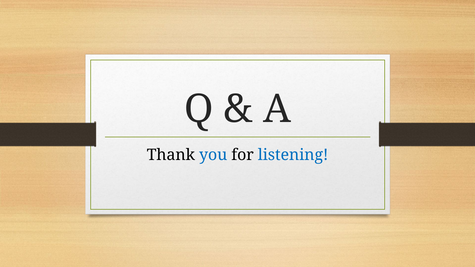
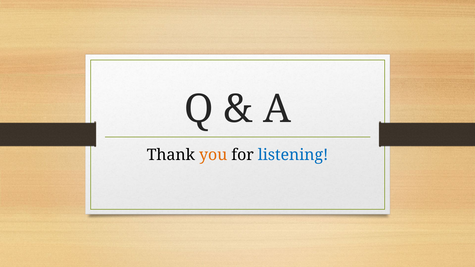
you colour: blue -> orange
